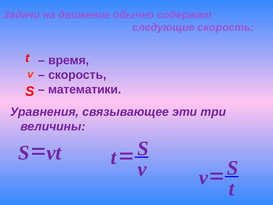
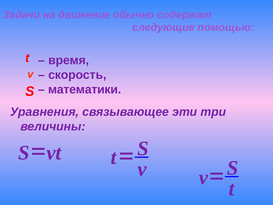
следующие скорость: скорость -> помощью
